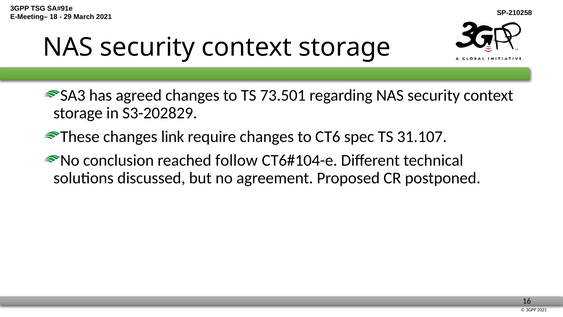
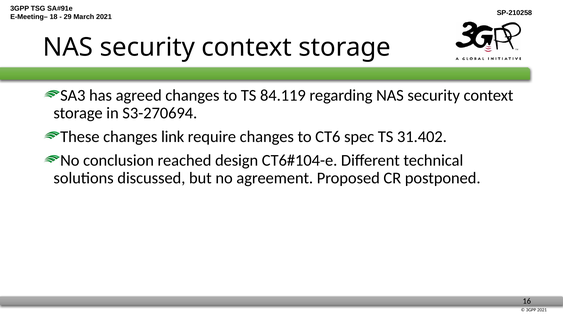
73.501: 73.501 -> 84.119
S3-202829: S3-202829 -> S3-270694
31.107: 31.107 -> 31.402
follow: follow -> design
